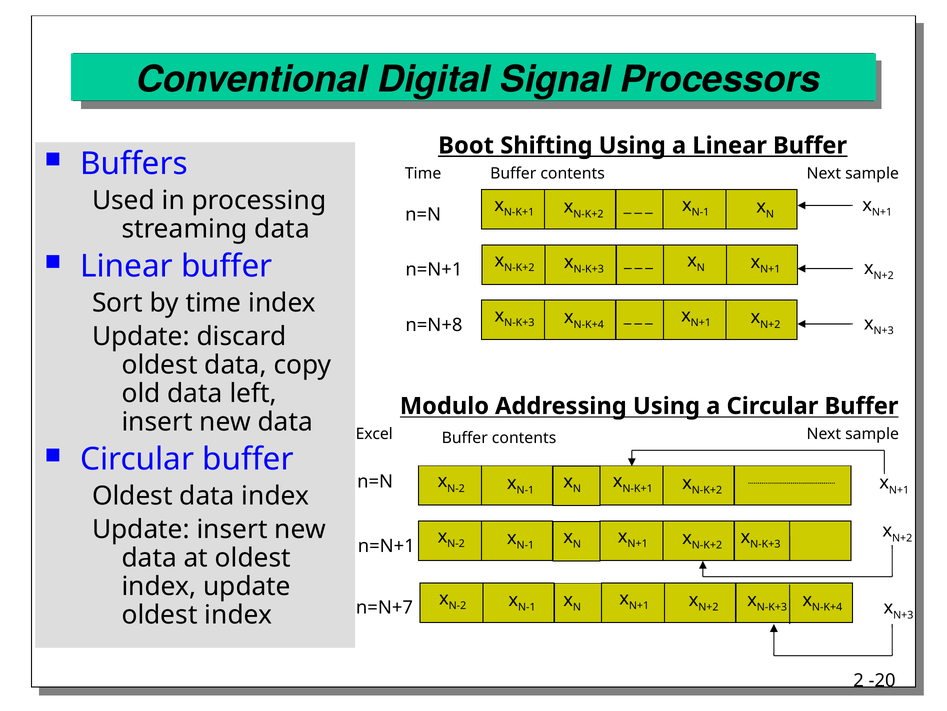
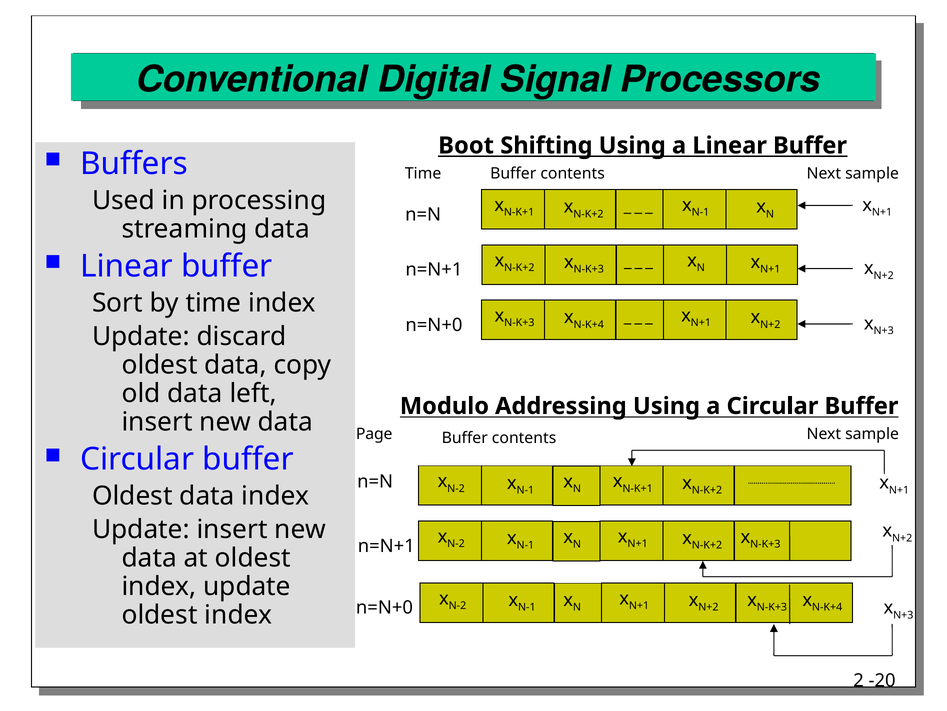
n=N+8 at (434, 325): n=N+8 -> n=N+0
Excel: Excel -> Page
n=N+7 at (384, 607): n=N+7 -> n=N+0
